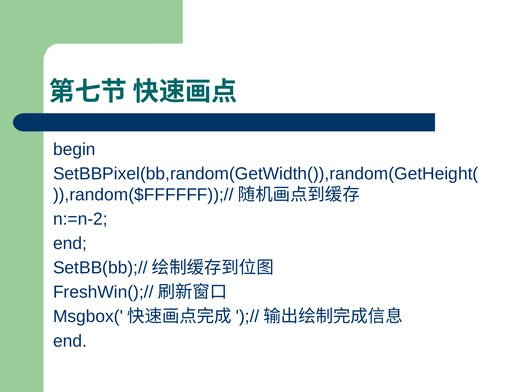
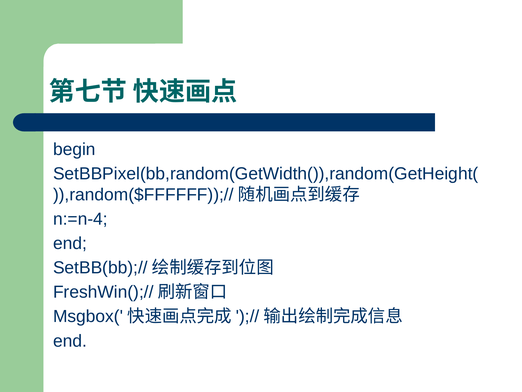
n:=n-2: n:=n-2 -> n:=n-4
